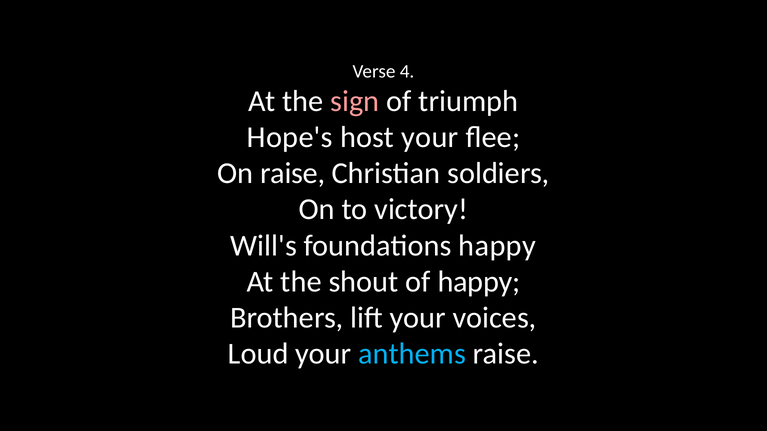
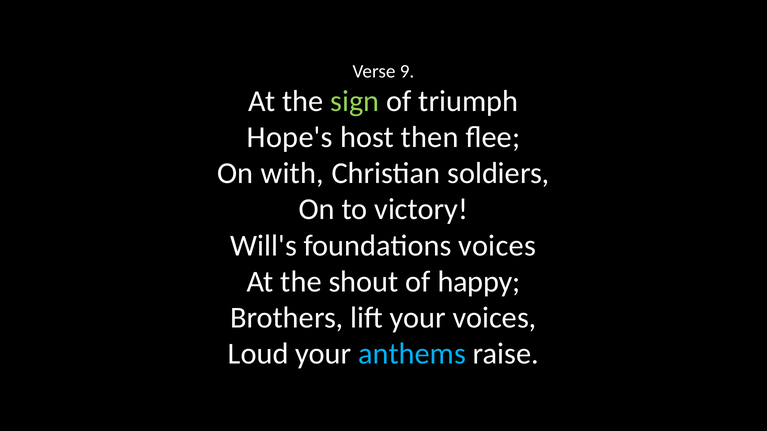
4: 4 -> 9
sign colour: pink -> light green
host your: your -> then
On raise: raise -> with
foundations happy: happy -> voices
